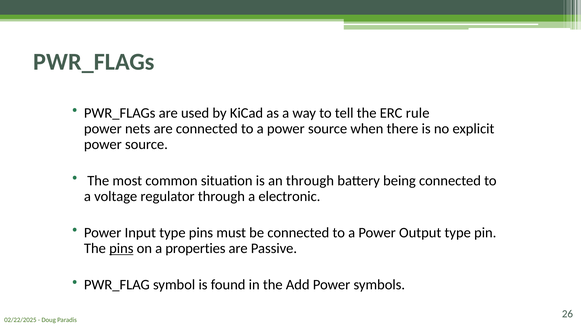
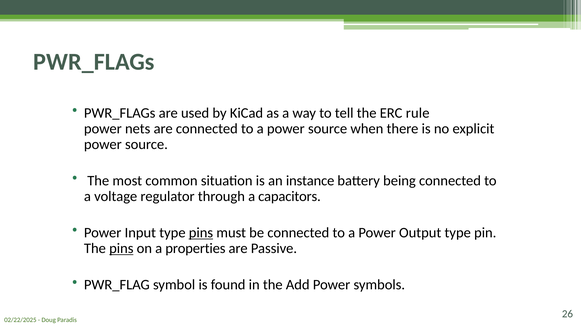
an through: through -> instance
electronic: electronic -> capacitors
pins at (201, 233) underline: none -> present
